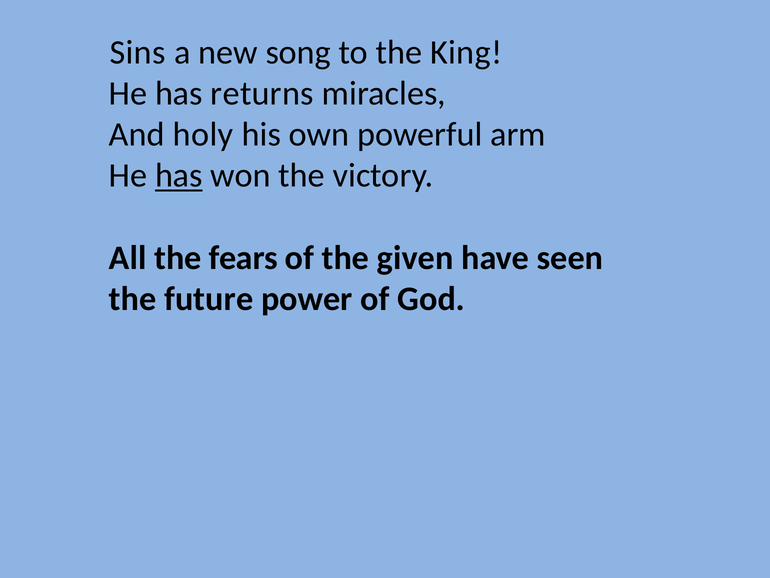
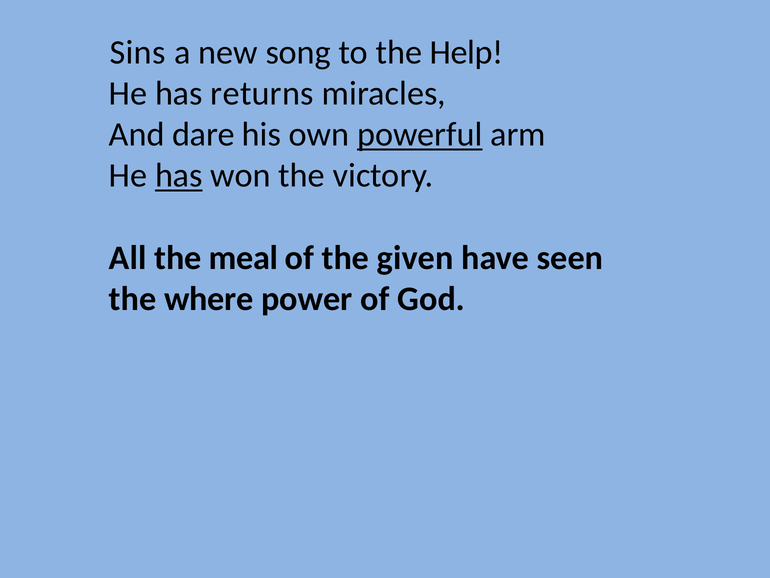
King: King -> Help
holy: holy -> dare
powerful underline: none -> present
fears: fears -> meal
future: future -> where
